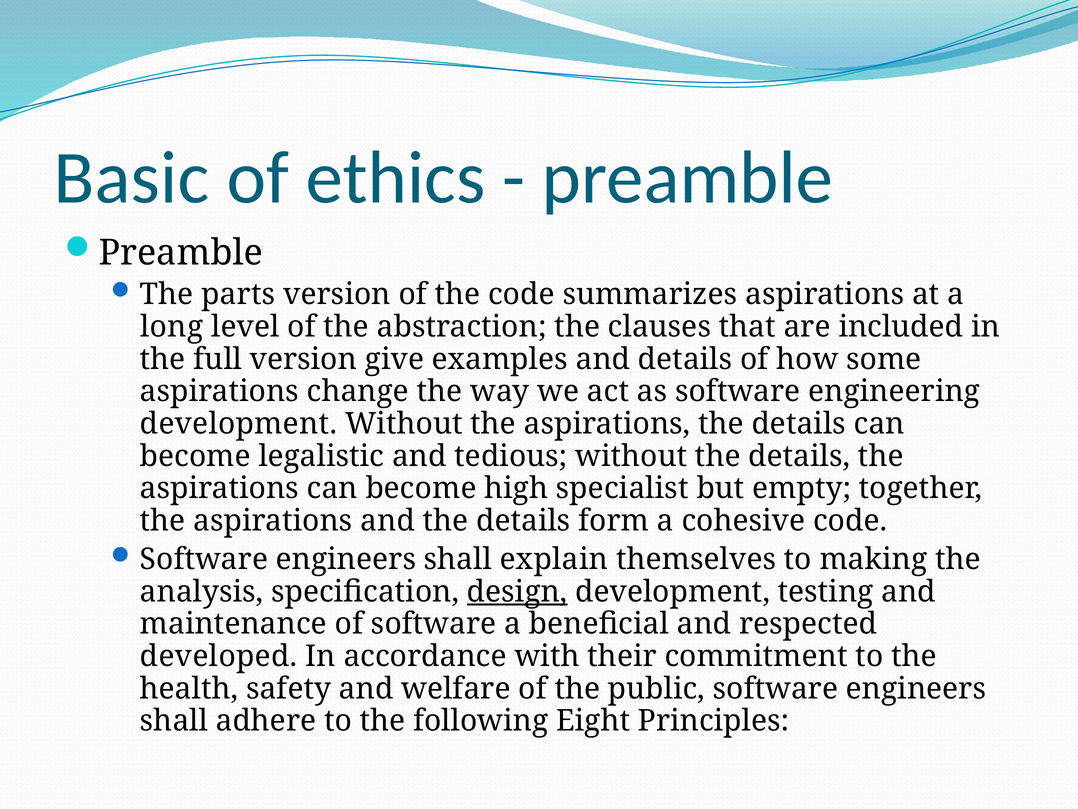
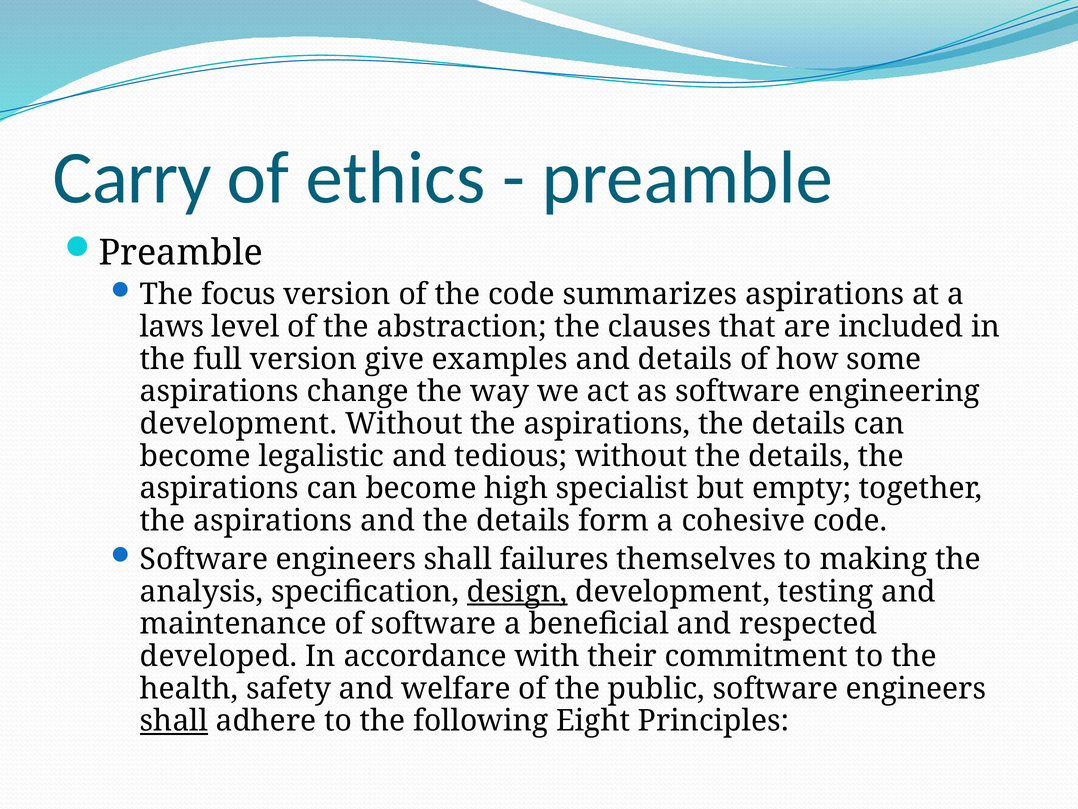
Basic: Basic -> Carry
parts: parts -> focus
long: long -> laws
explain: explain -> failures
shall at (174, 721) underline: none -> present
